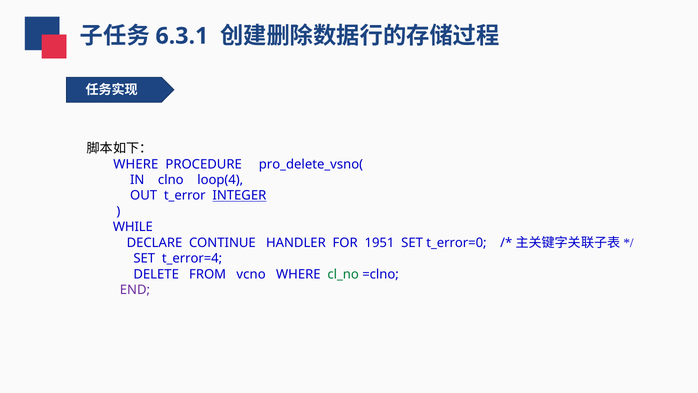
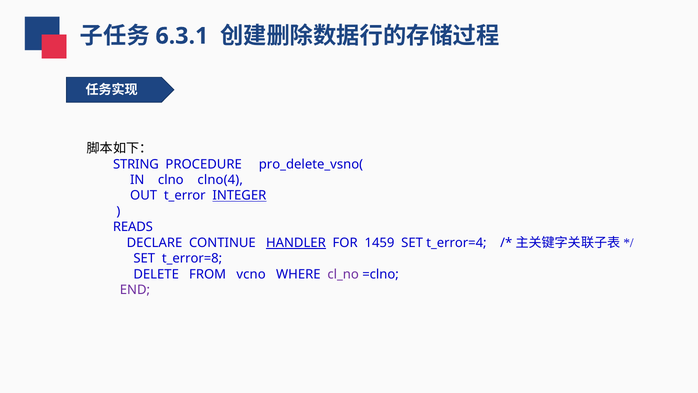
WHERE at (136, 164): WHERE -> STRING
loop(4: loop(4 -> clno(4
WHILE: WHILE -> READS
HANDLER underline: none -> present
1951: 1951 -> 1459
t_error=0: t_error=0 -> t_error=4
t_error=4: t_error=4 -> t_error=8
cl_no colour: green -> purple
